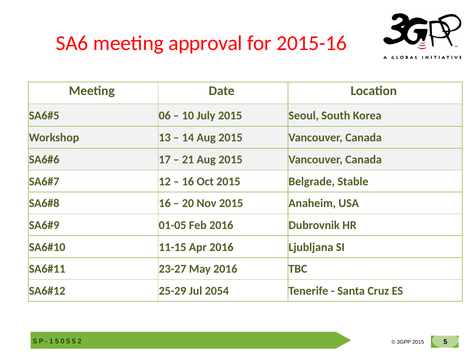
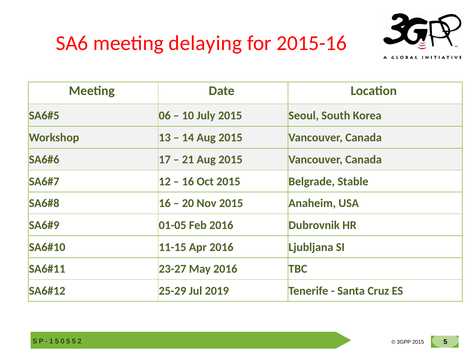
approval: approval -> delaying
2054: 2054 -> 2019
